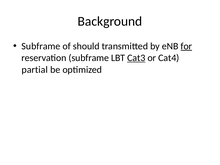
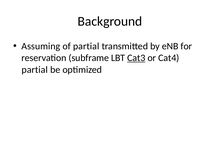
Subframe at (41, 46): Subframe -> Assuming
of should: should -> partial
for underline: present -> none
